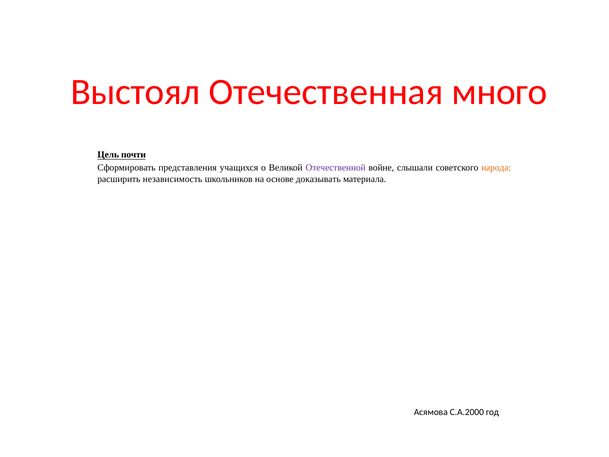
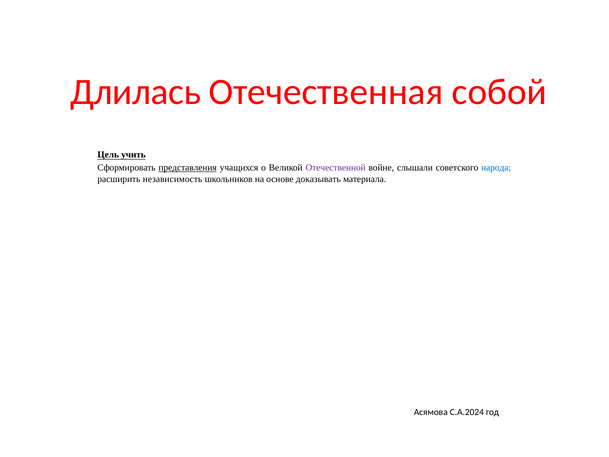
Выстоял: Выстоял -> Длилась
много: много -> собой
почти: почти -> учить
представления underline: none -> present
народа colour: orange -> blue
С.А.2000: С.А.2000 -> С.А.2024
